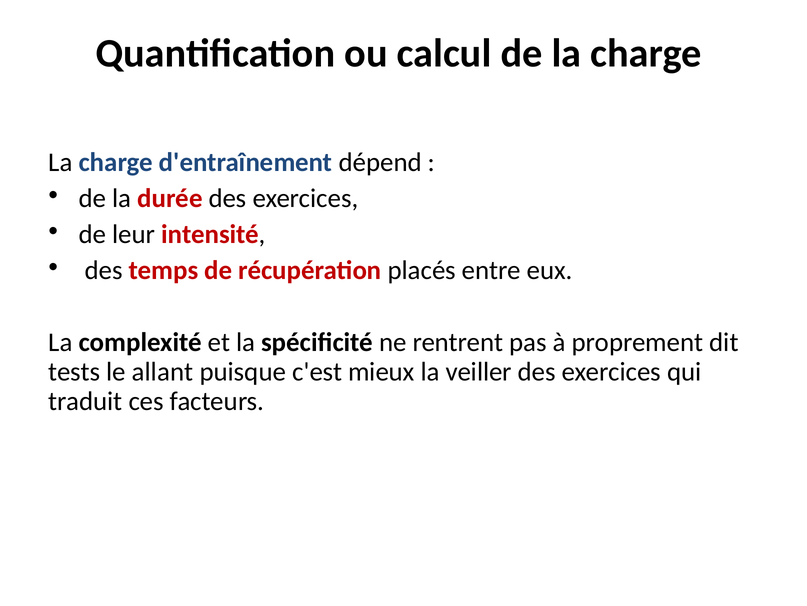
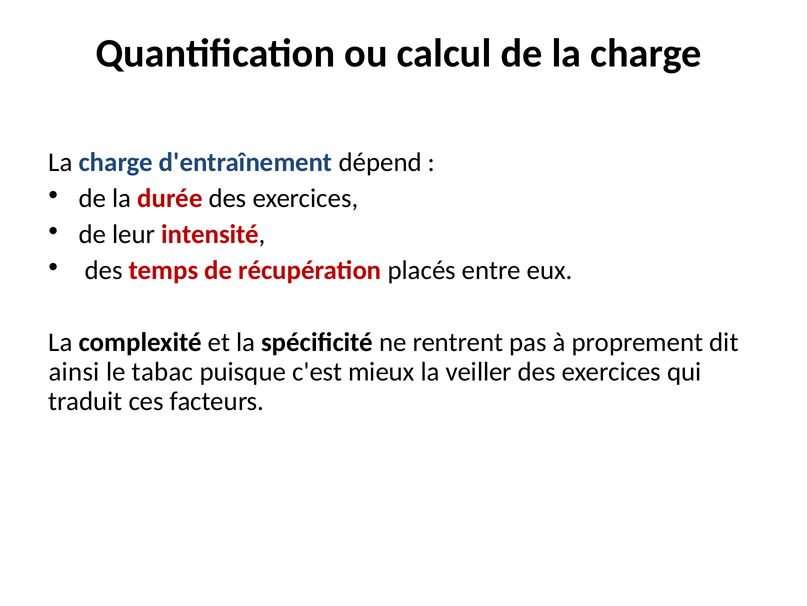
tests: tests -> ainsi
allant: allant -> tabac
